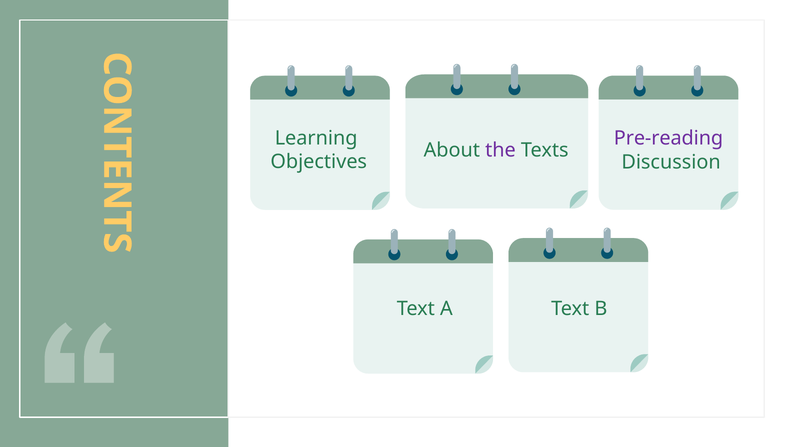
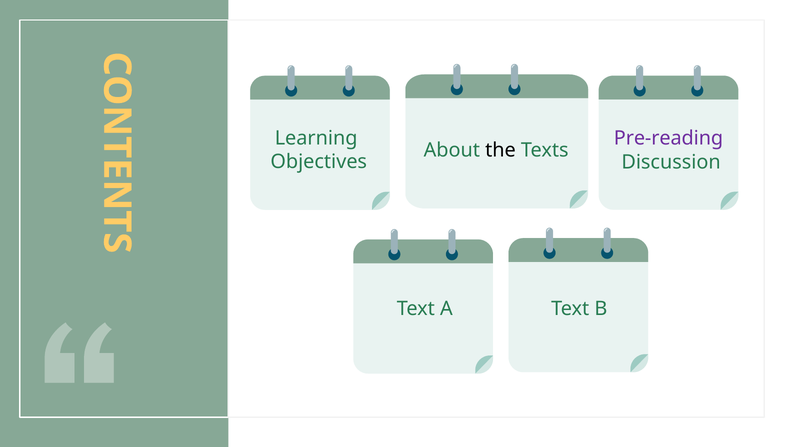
the colour: purple -> black
